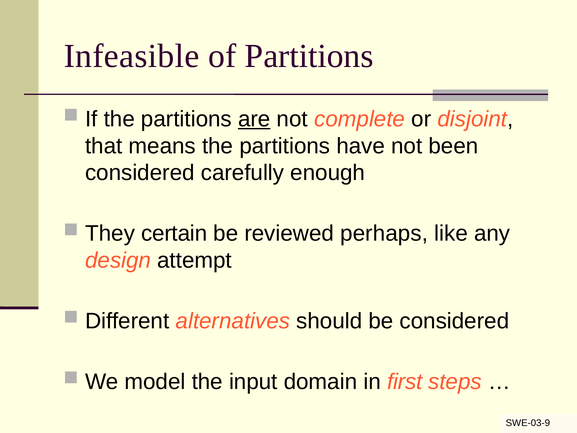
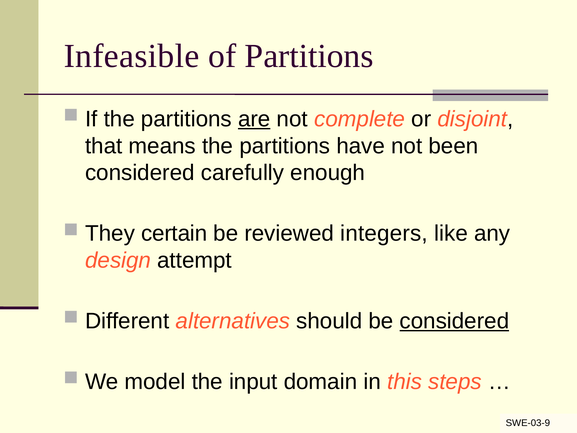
perhaps: perhaps -> integers
considered at (454, 321) underline: none -> present
first: first -> this
